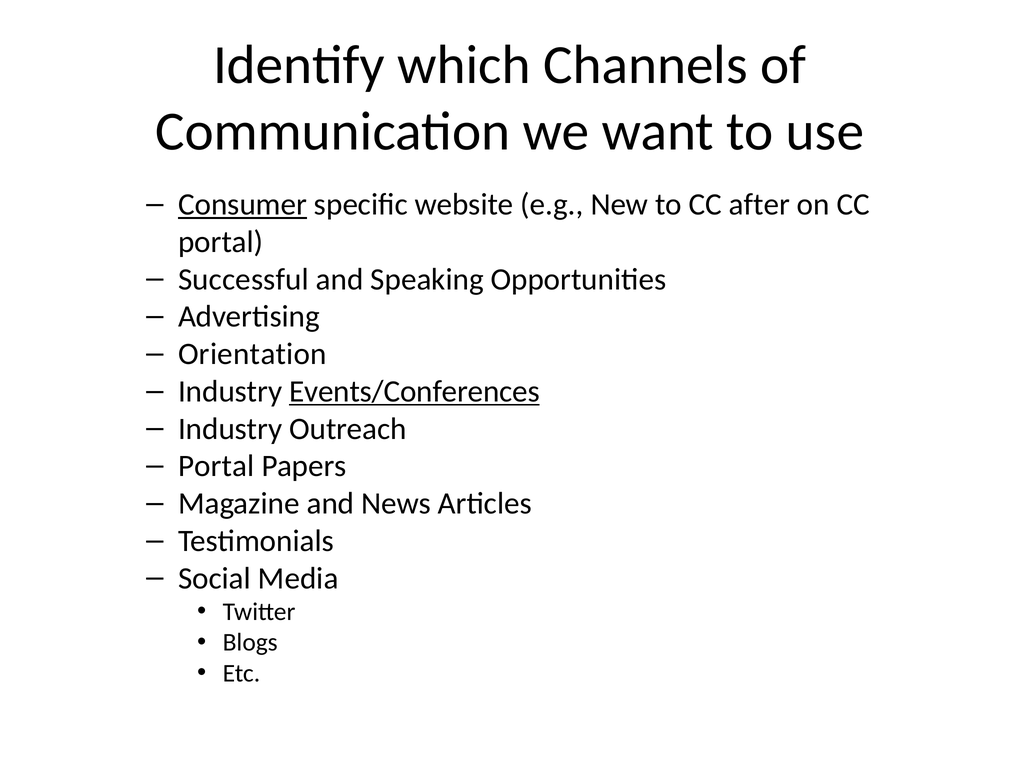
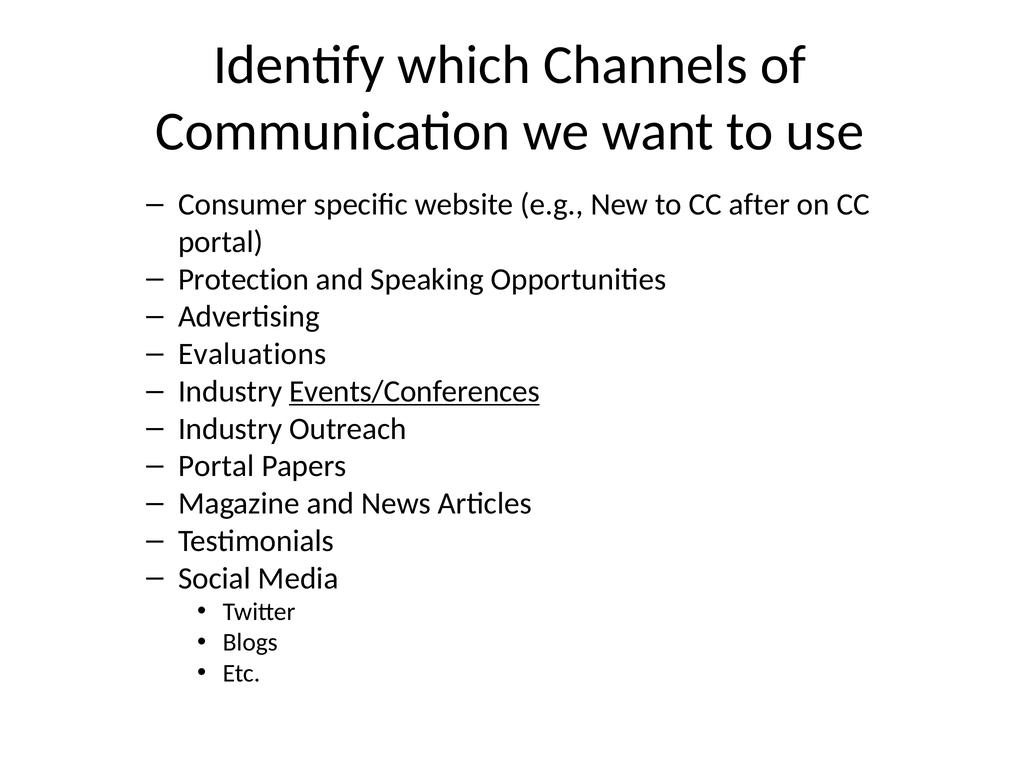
Consumer underline: present -> none
Successful: Successful -> Protection
Orientation: Orientation -> Evaluations
